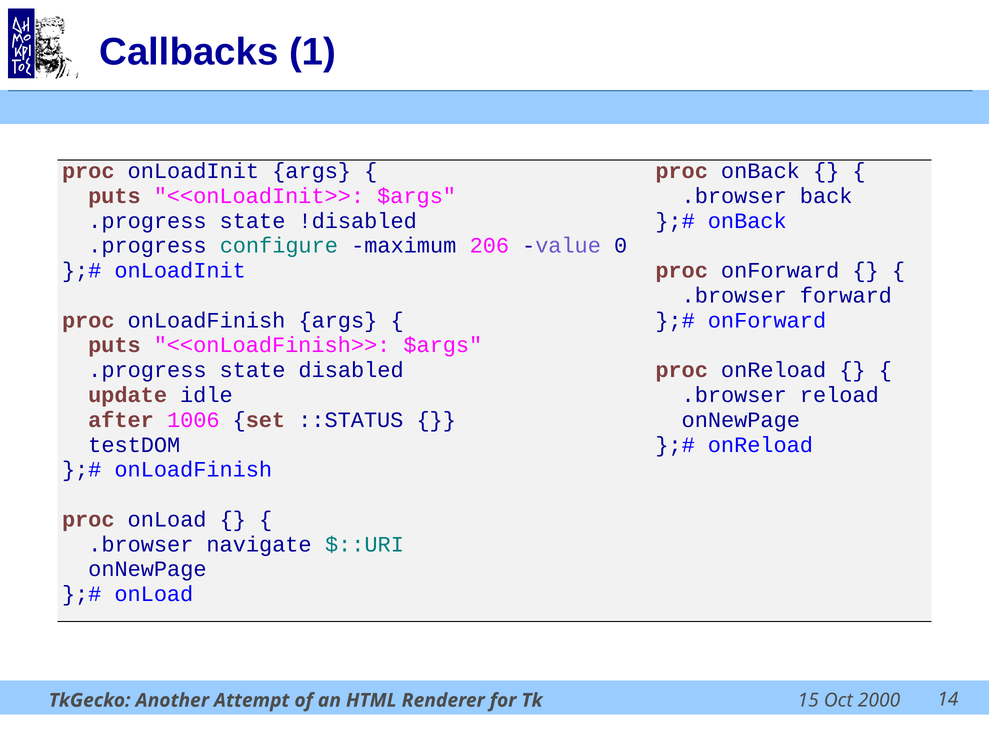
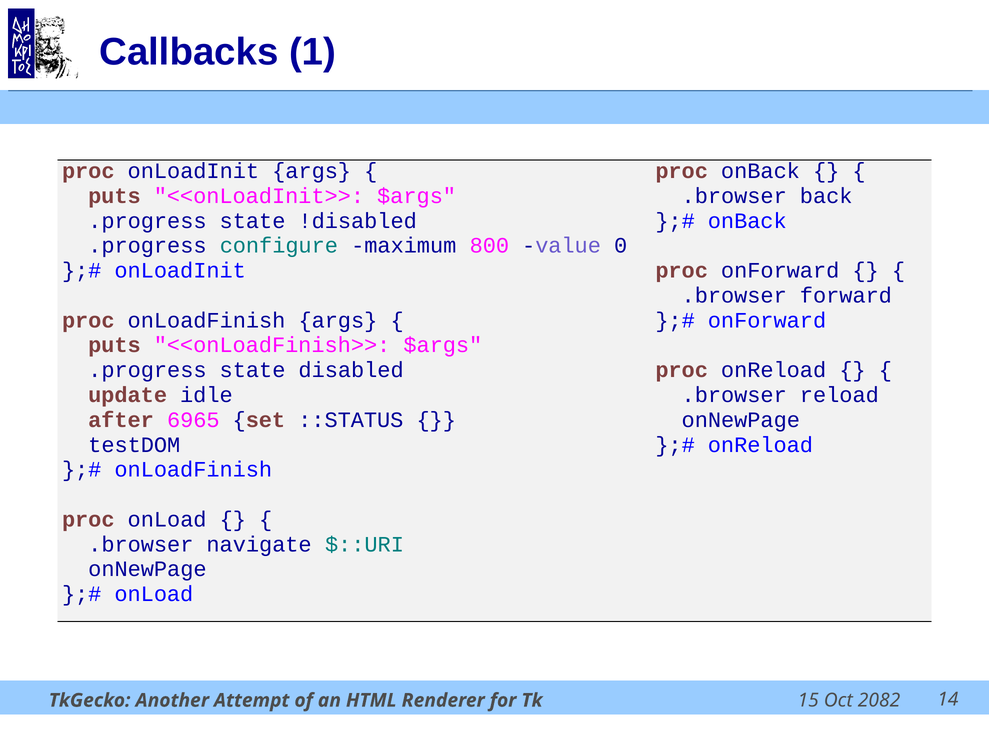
206: 206 -> 800
1006: 1006 -> 6965
2000: 2000 -> 2082
